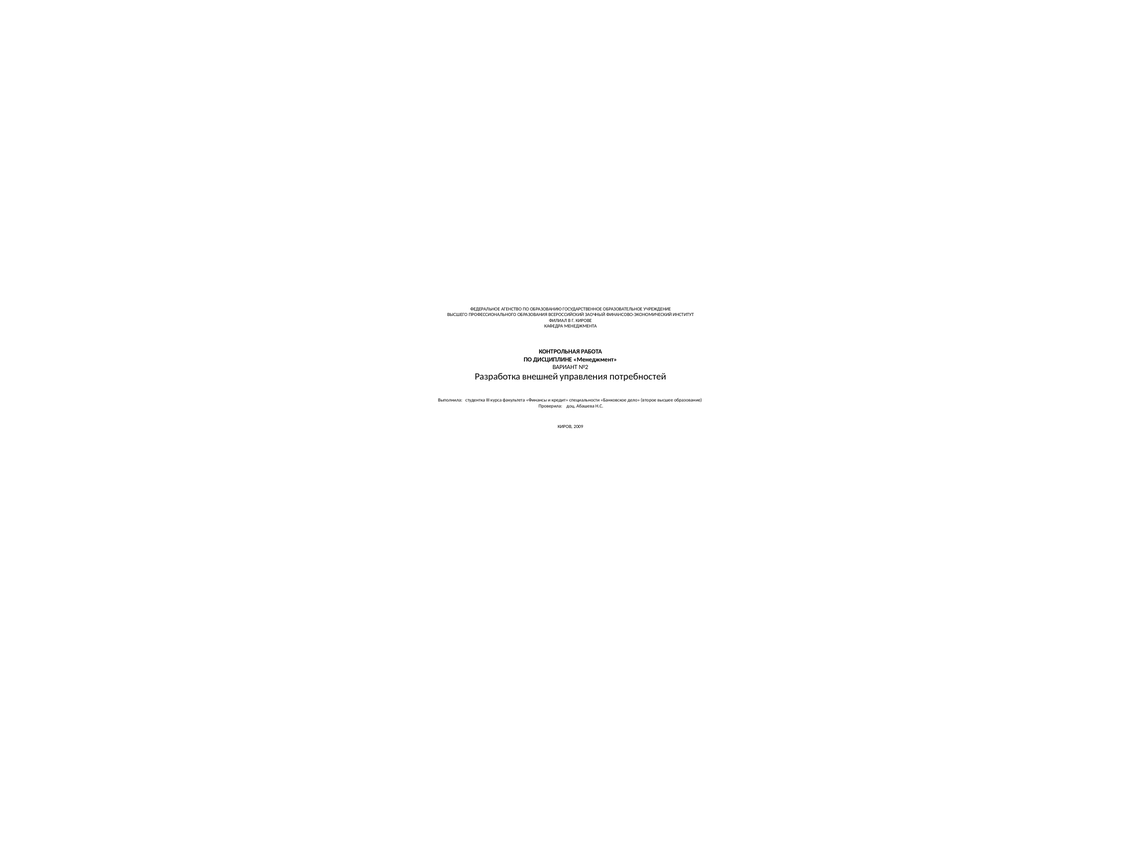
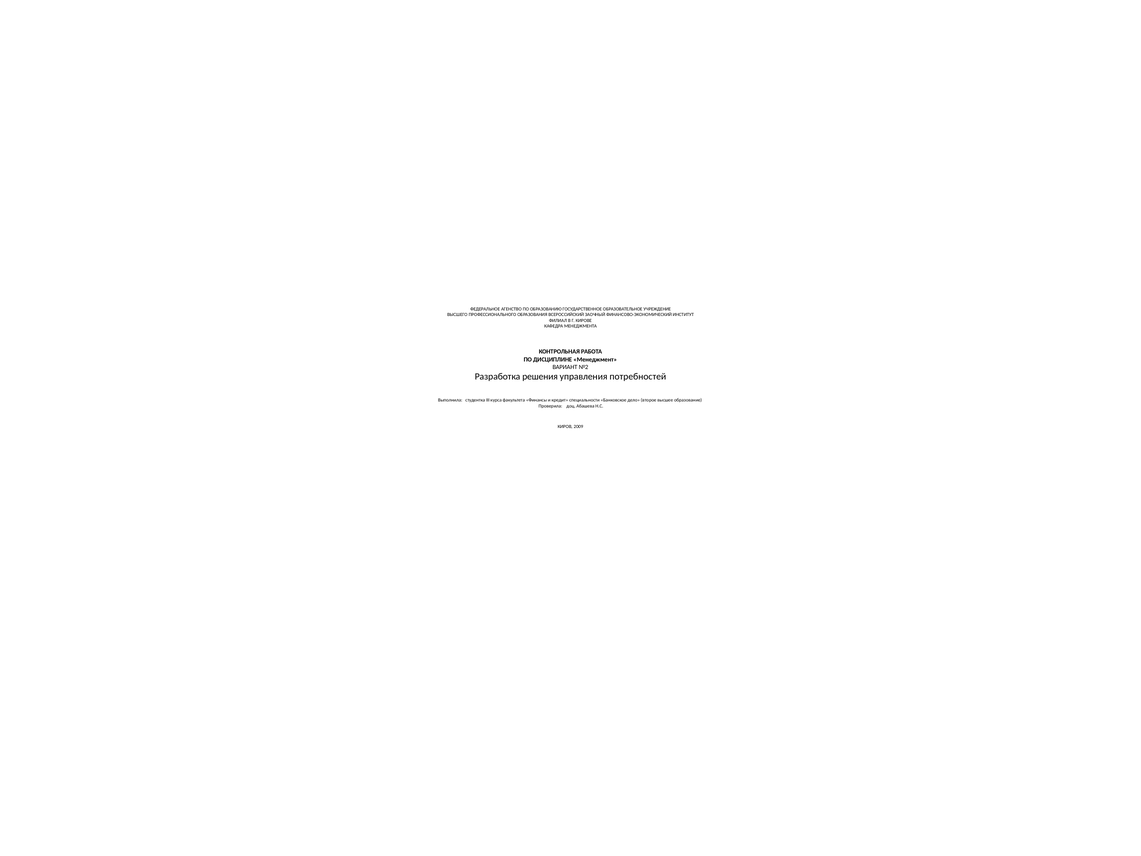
внешней: внешней -> решения
